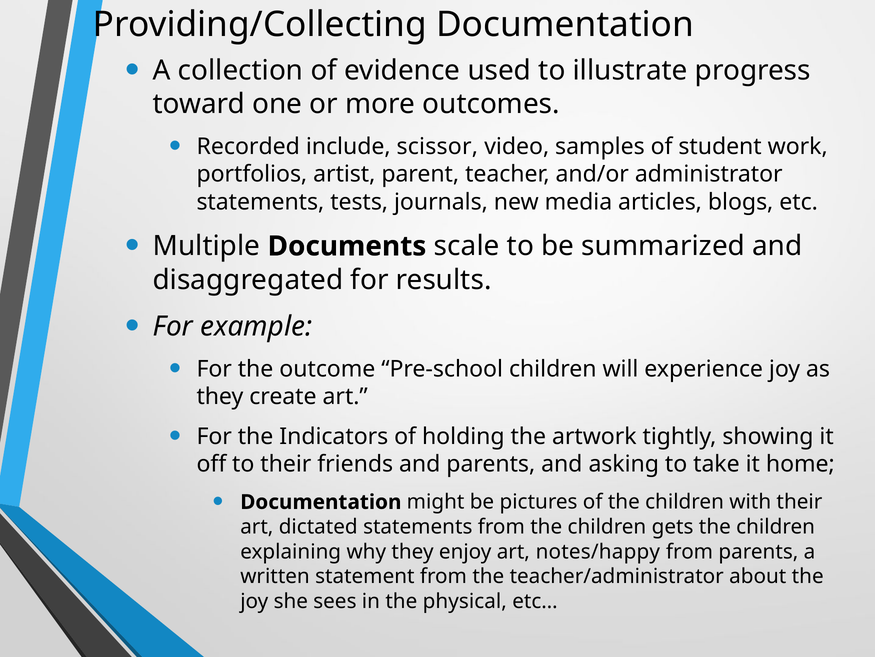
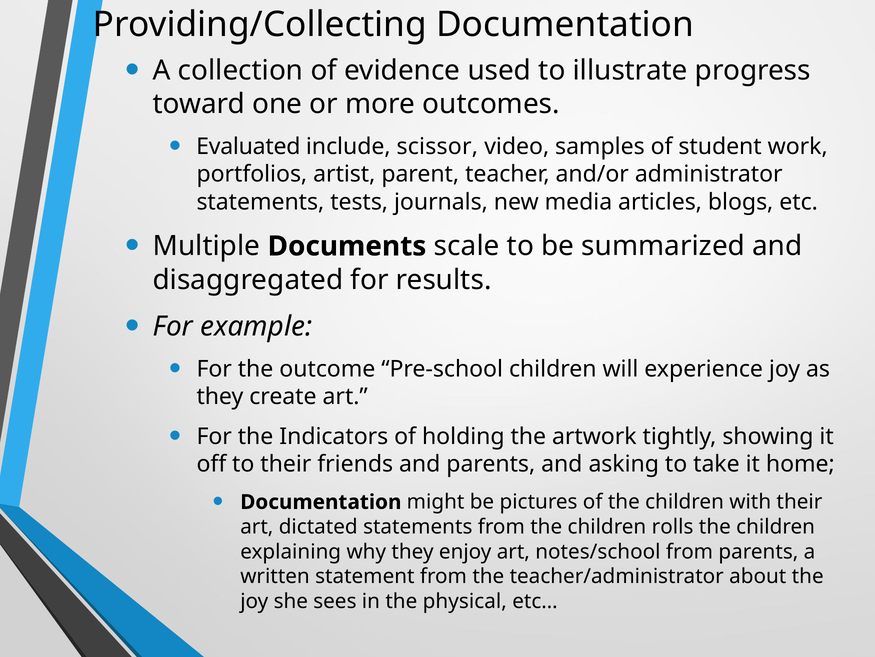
Recorded: Recorded -> Evaluated
gets: gets -> rolls
notes/happy: notes/happy -> notes/school
